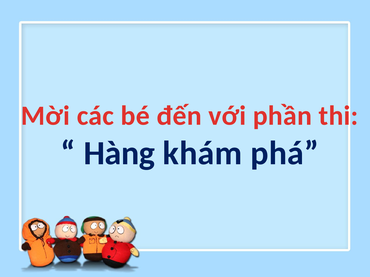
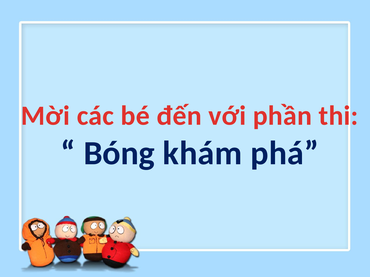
Hàng: Hàng -> Bóng
